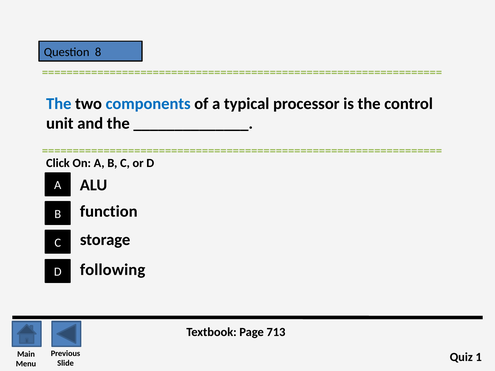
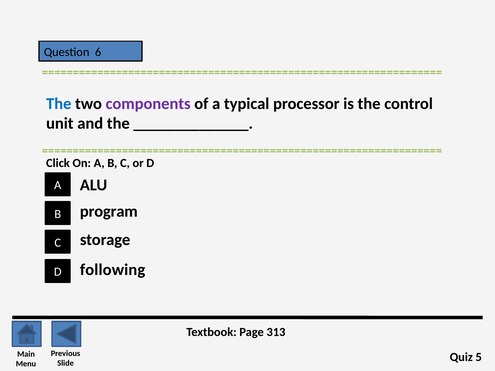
8: 8 -> 6
components colour: blue -> purple
function: function -> program
713: 713 -> 313
1: 1 -> 5
